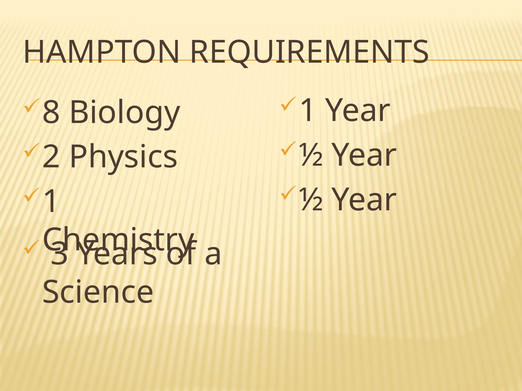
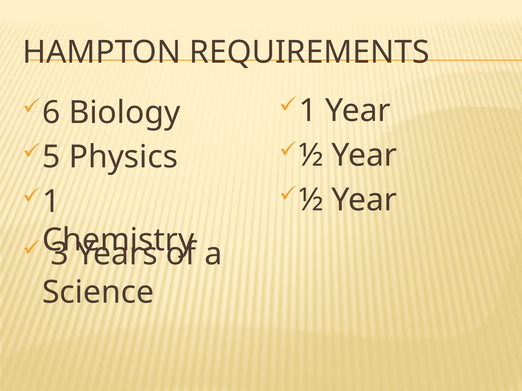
8: 8 -> 6
2: 2 -> 5
